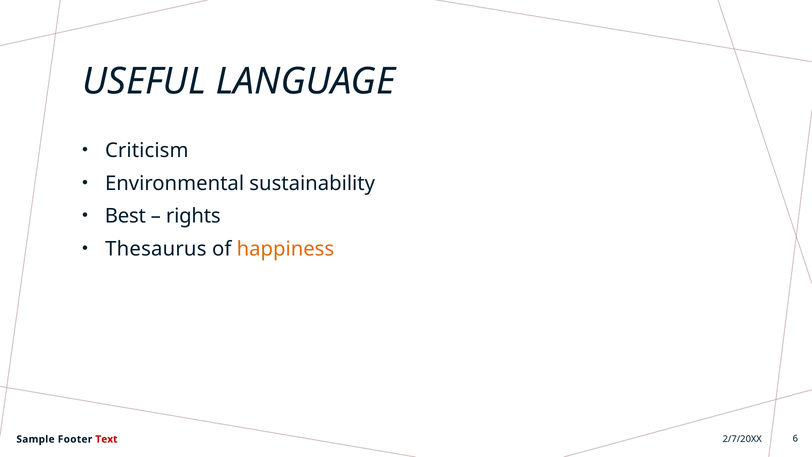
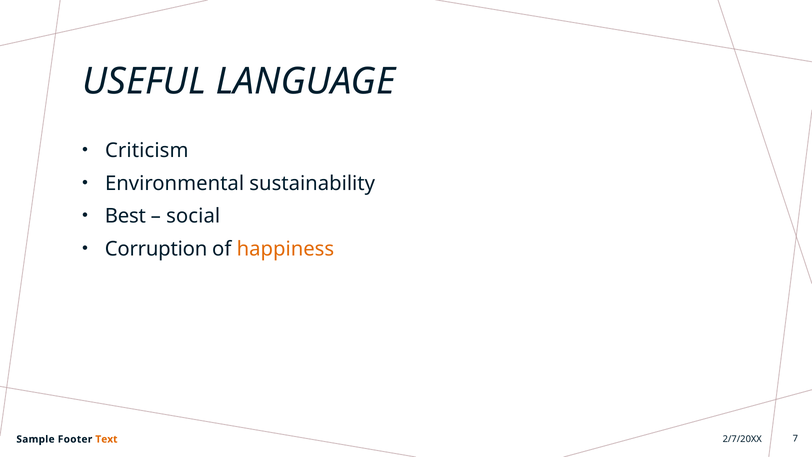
rights: rights -> social
Thesaurus: Thesaurus -> Corruption
Text colour: red -> orange
6: 6 -> 7
